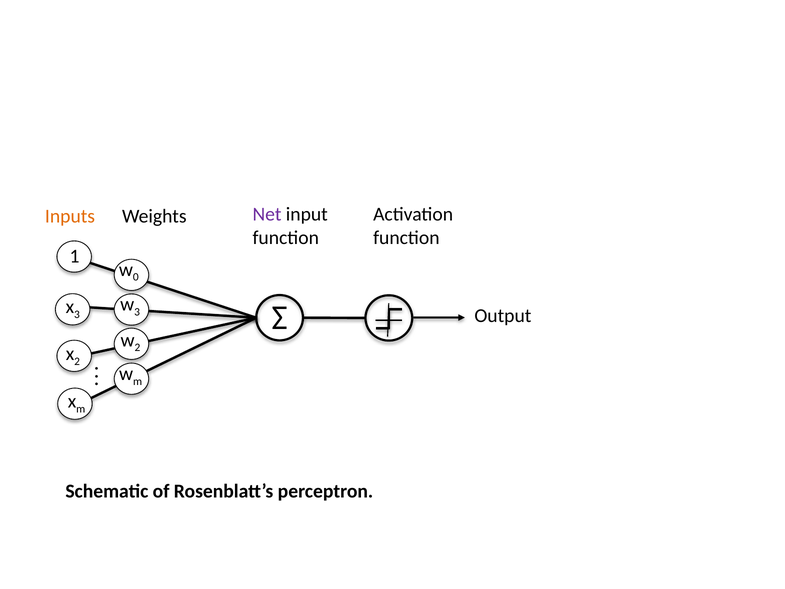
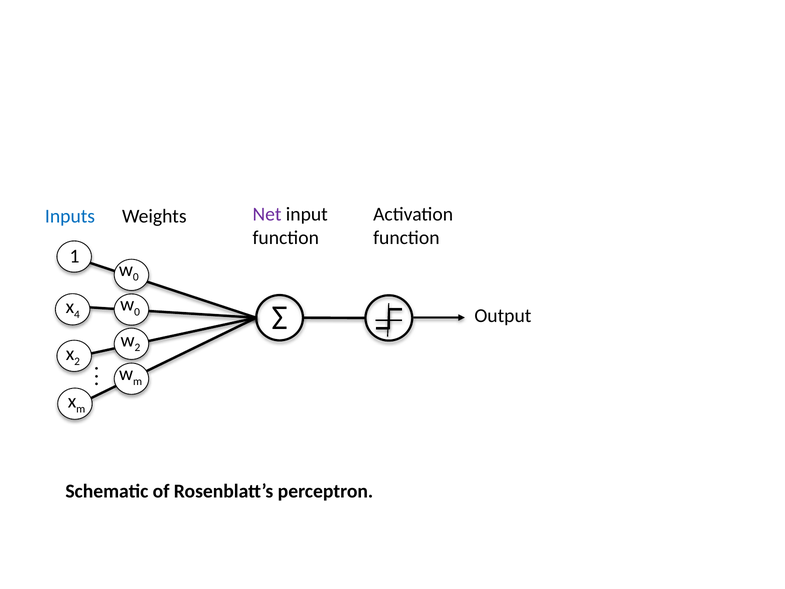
Inputs colour: orange -> blue
3 at (137, 312): 3 -> 0
3 at (77, 314): 3 -> 4
